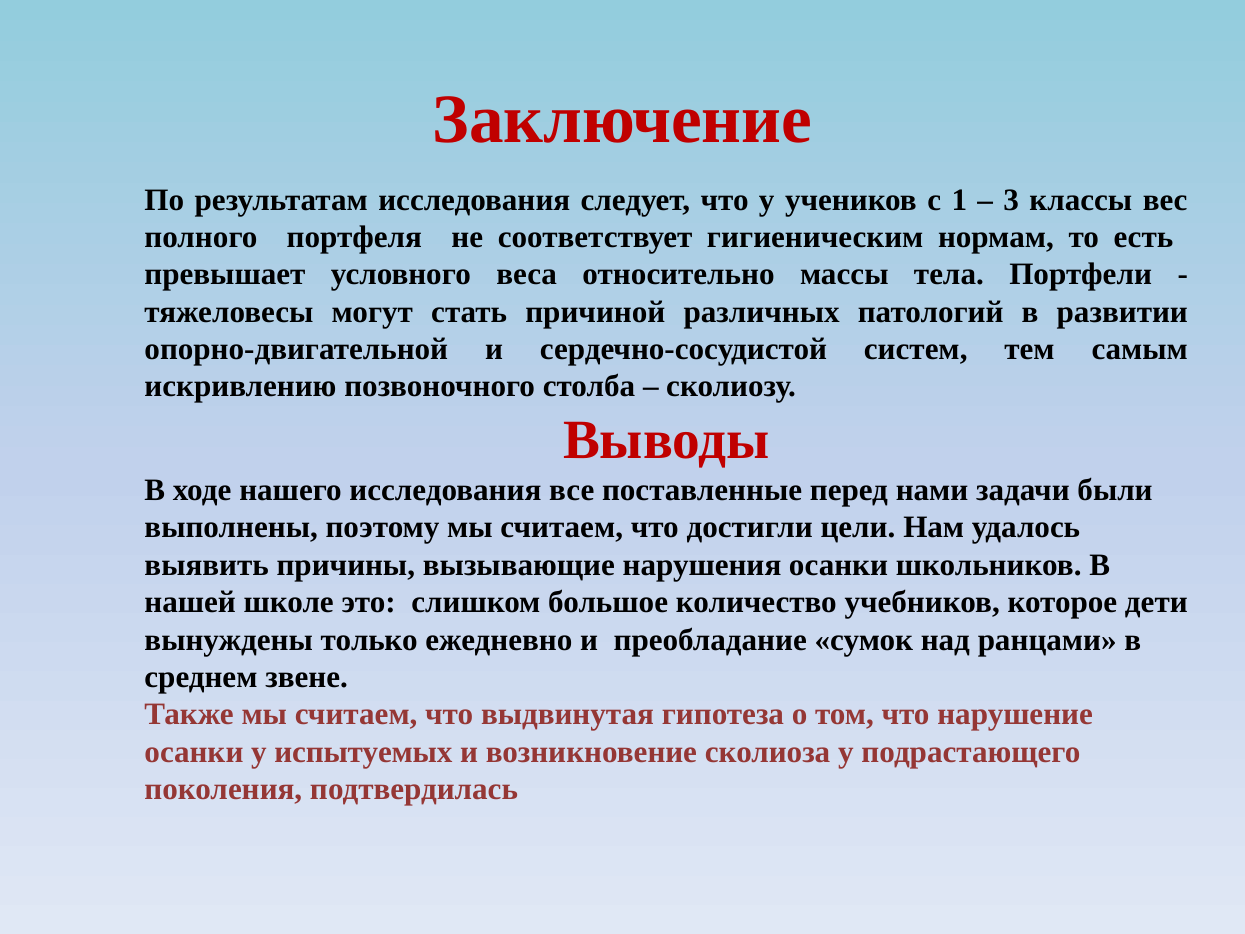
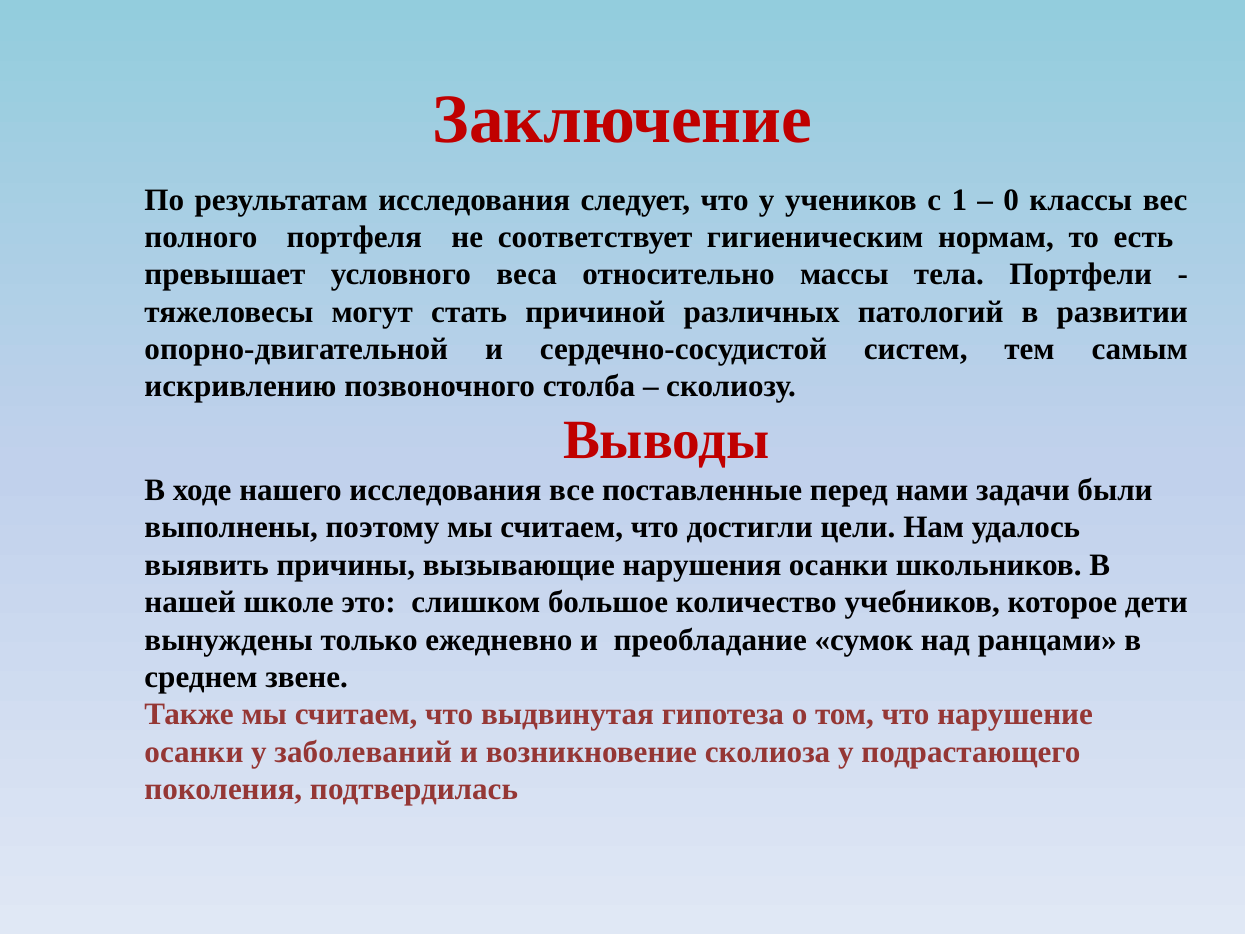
3: 3 -> 0
испытуемых: испытуемых -> заболеваний
